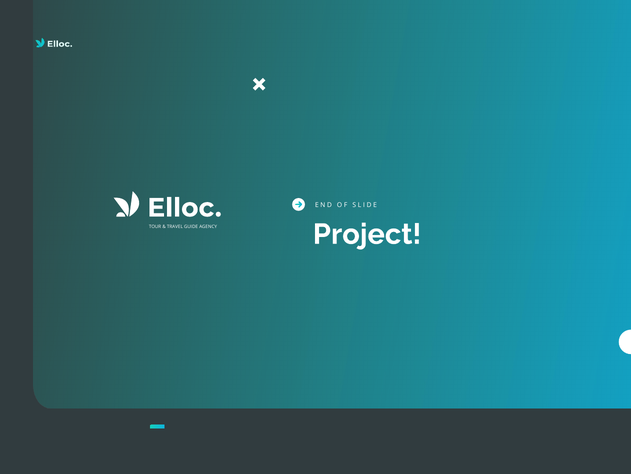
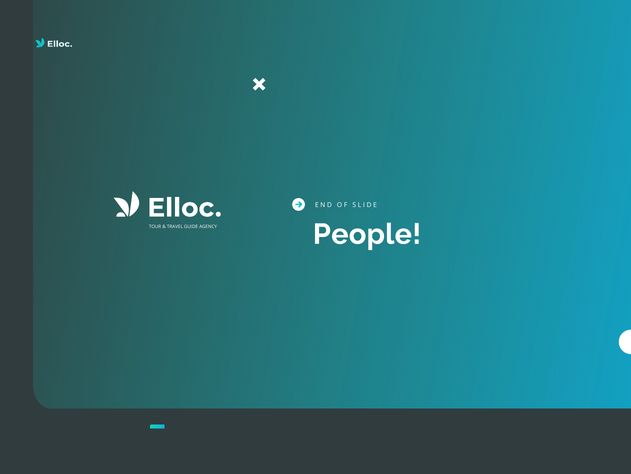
Project: Project -> People
